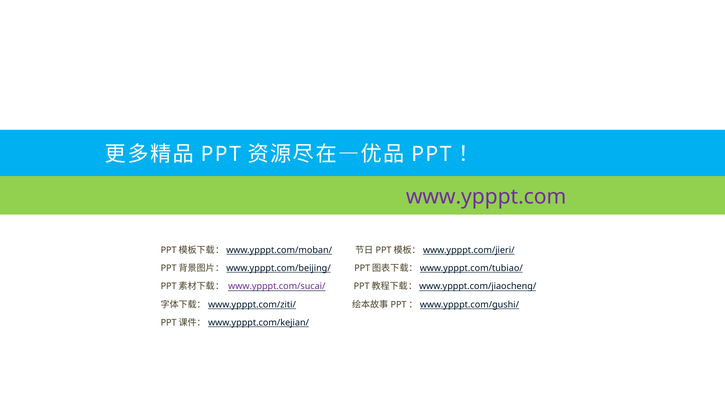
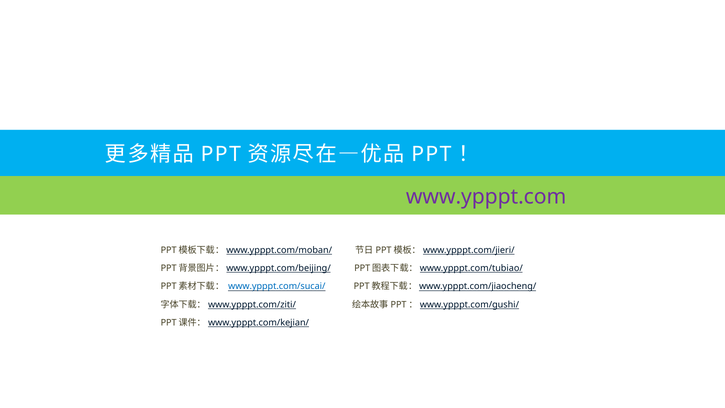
www.ypppt.com/sucai/ colour: purple -> blue
